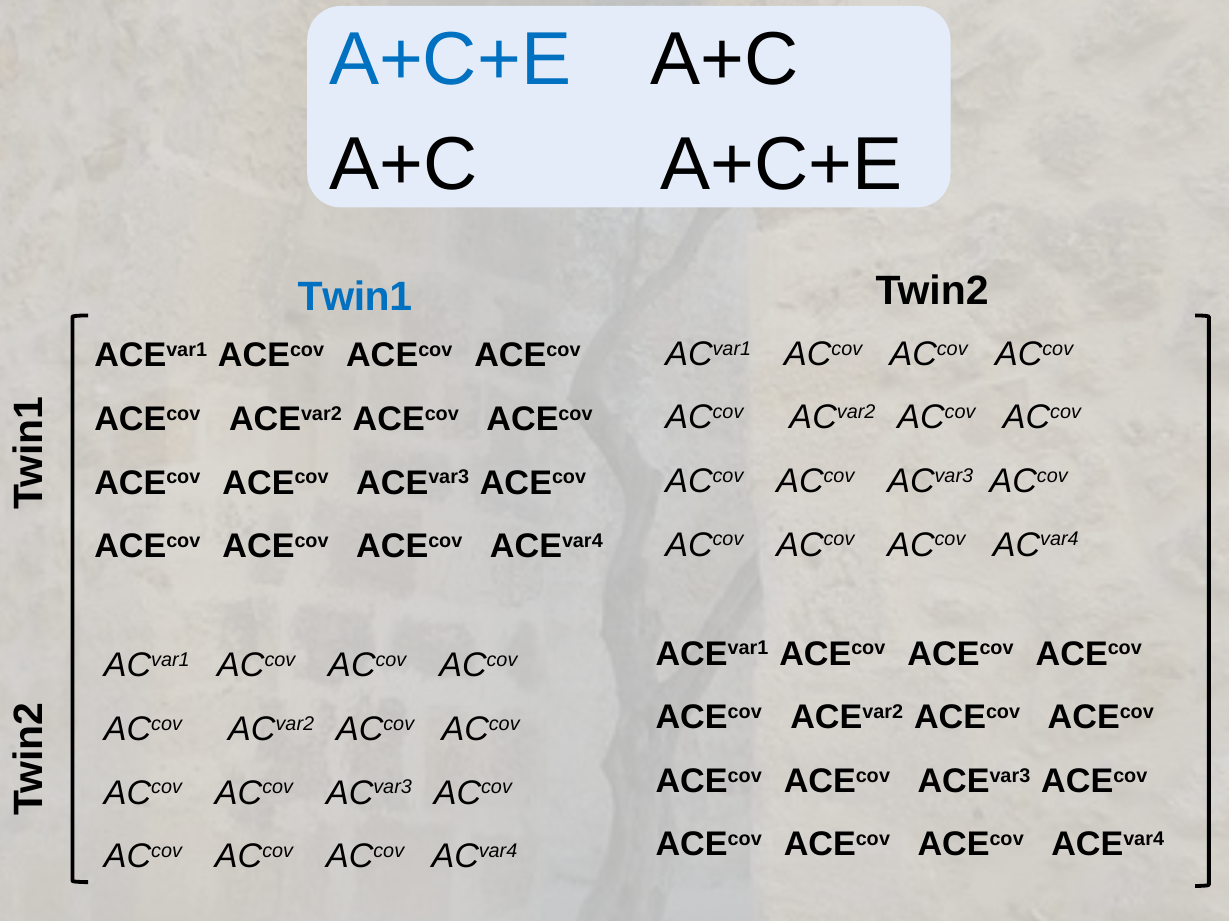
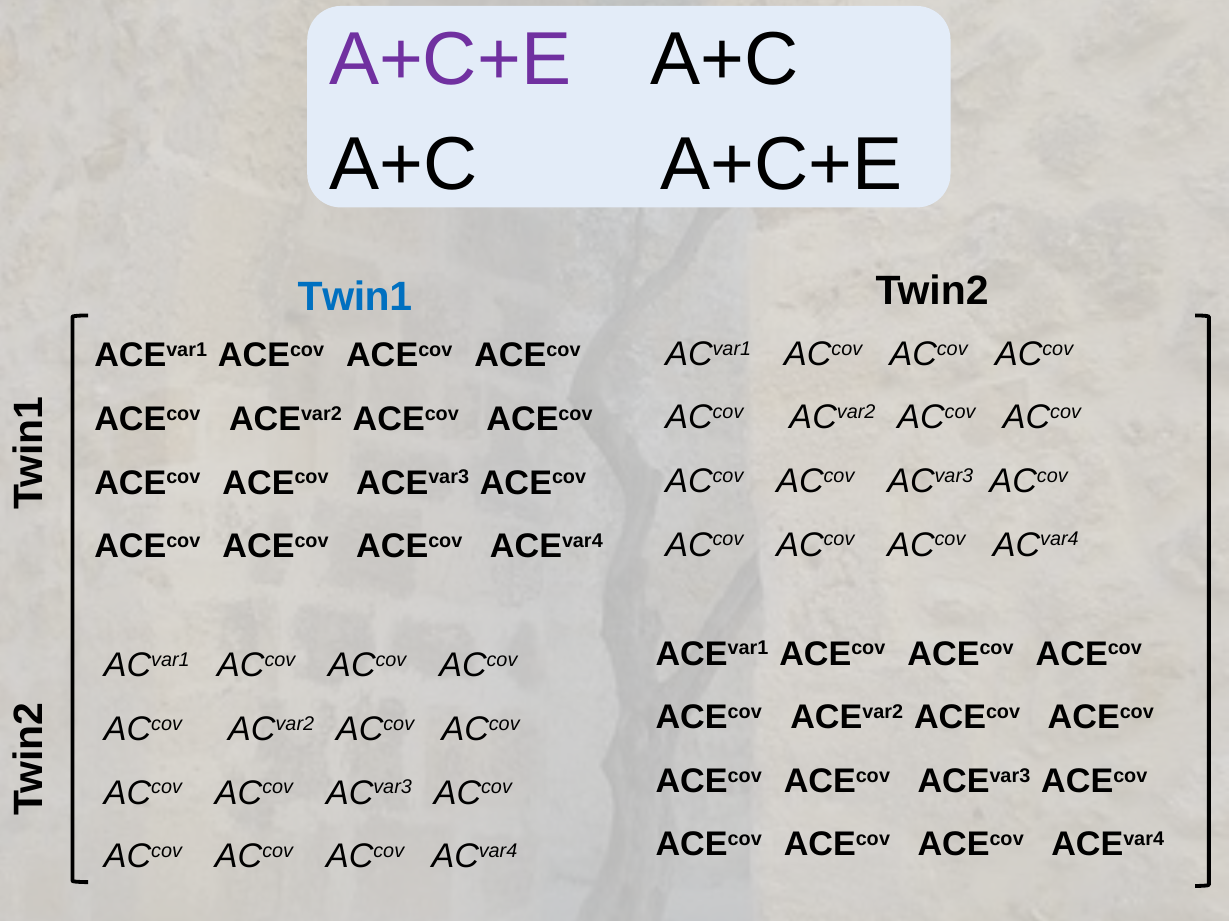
A+C+E at (450, 60) colour: blue -> purple
